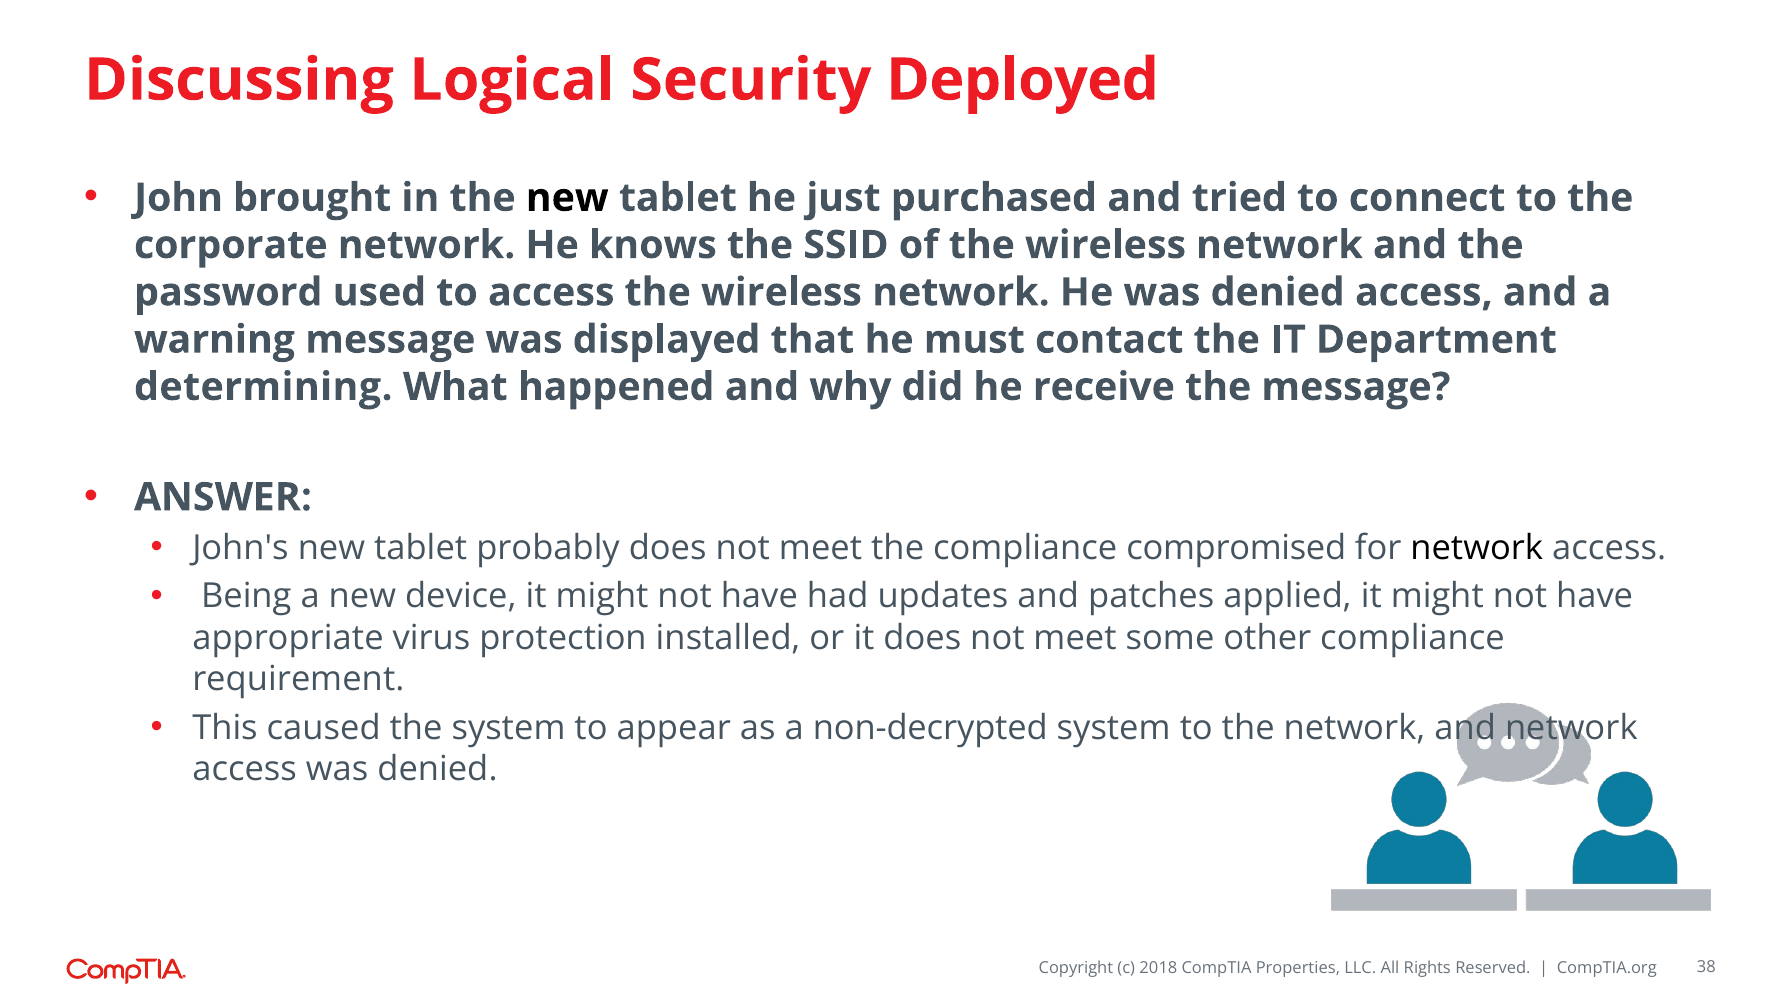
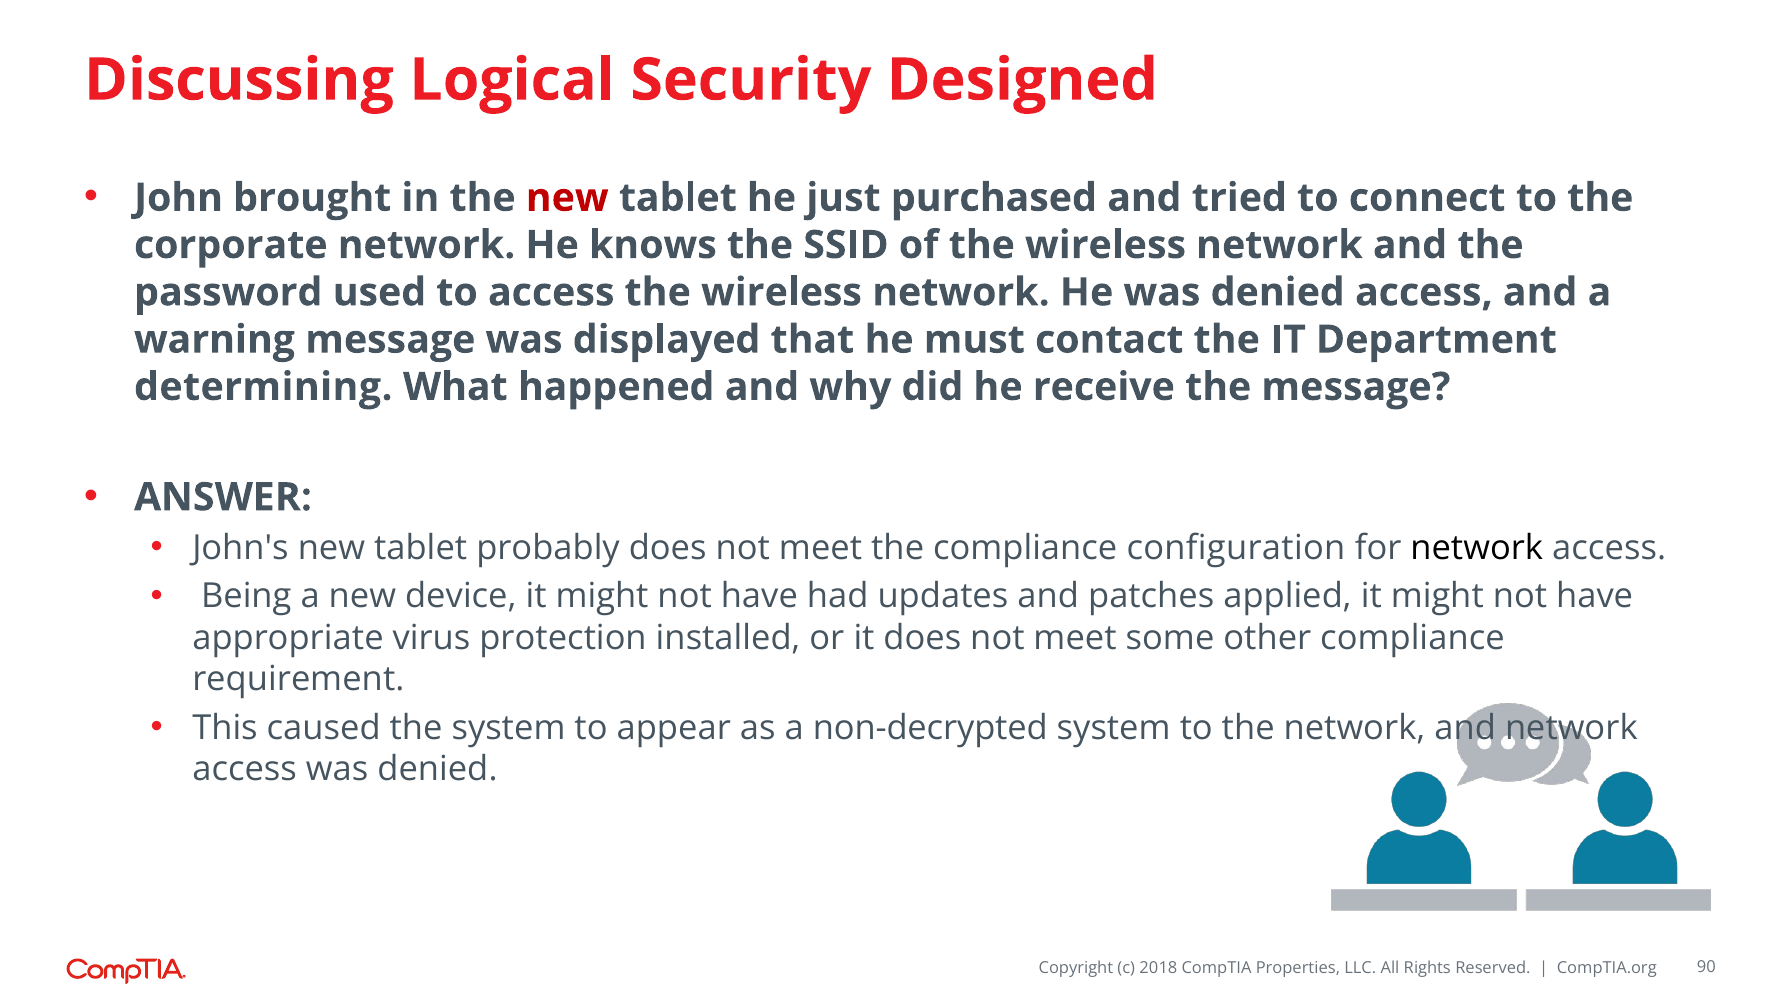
Deployed: Deployed -> Designed
new at (567, 198) colour: black -> red
compromised: compromised -> configuration
38: 38 -> 90
